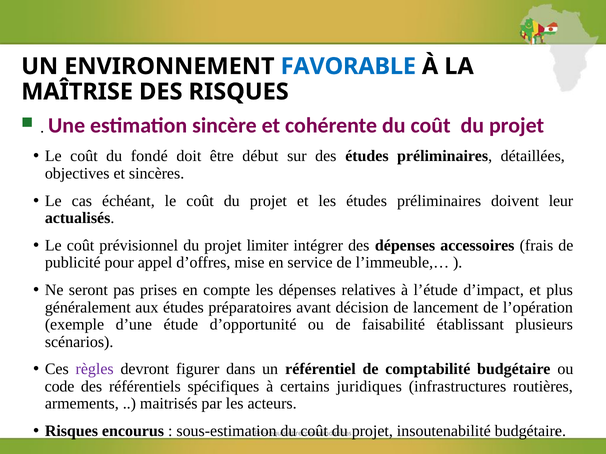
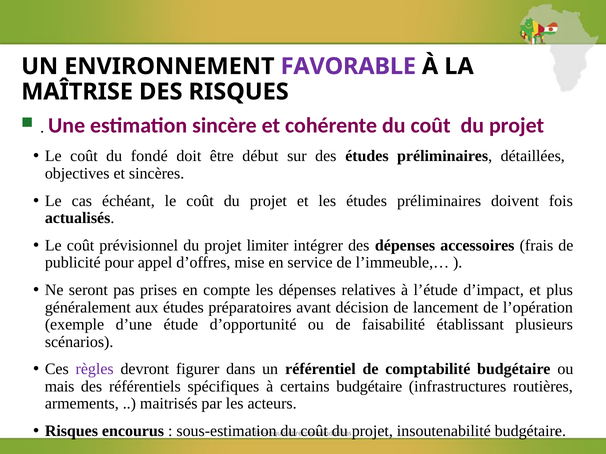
FAVORABLE colour: blue -> purple
leur: leur -> fois
code: code -> mais
certains juridiques: juridiques -> budgétaire
